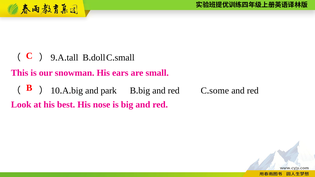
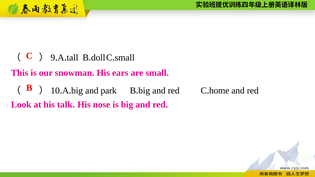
some: some -> home
best: best -> talk
